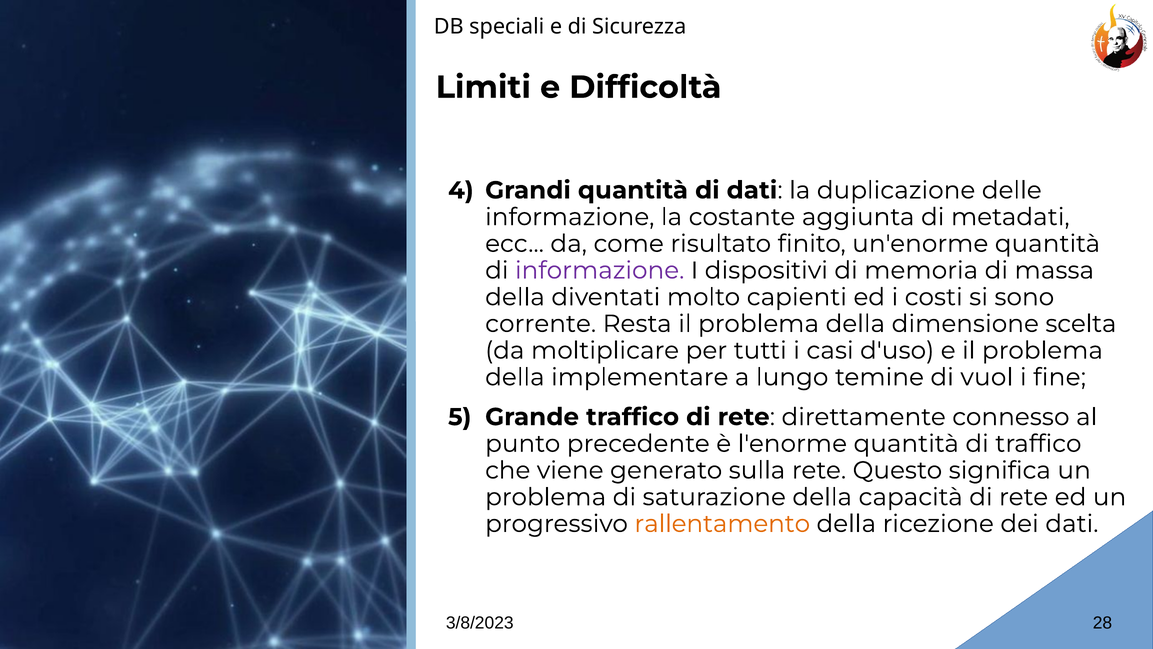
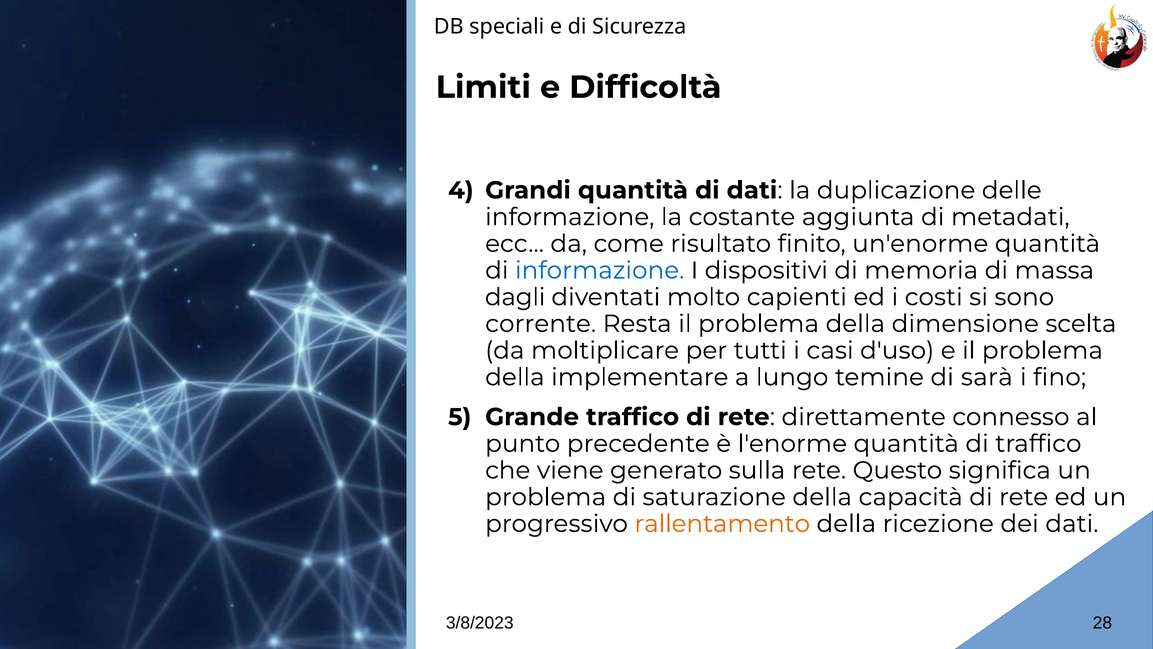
informazione at (600, 270) colour: purple -> blue
della at (515, 297): della -> dagli
vuol: vuol -> sarà
fine: fine -> fino
